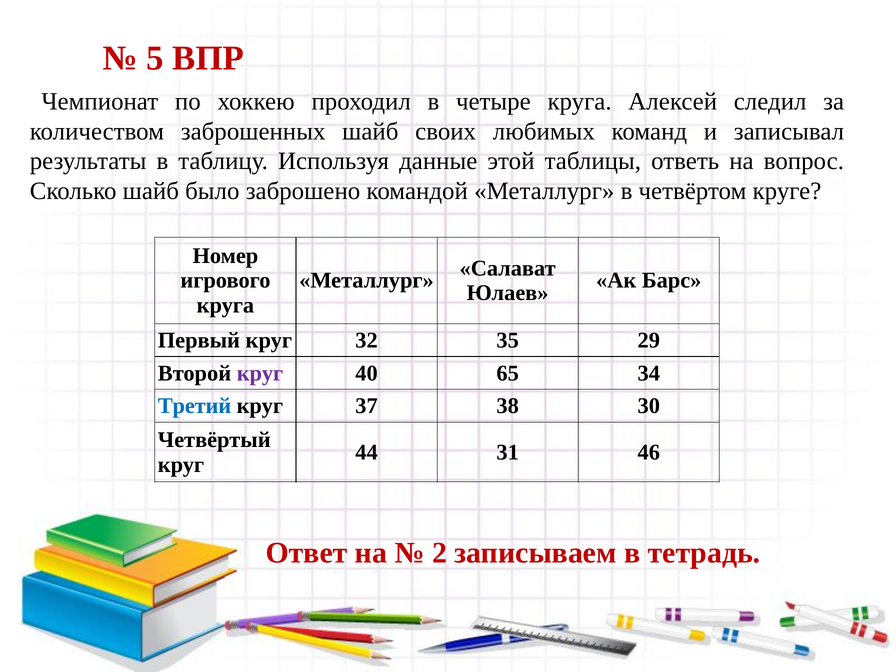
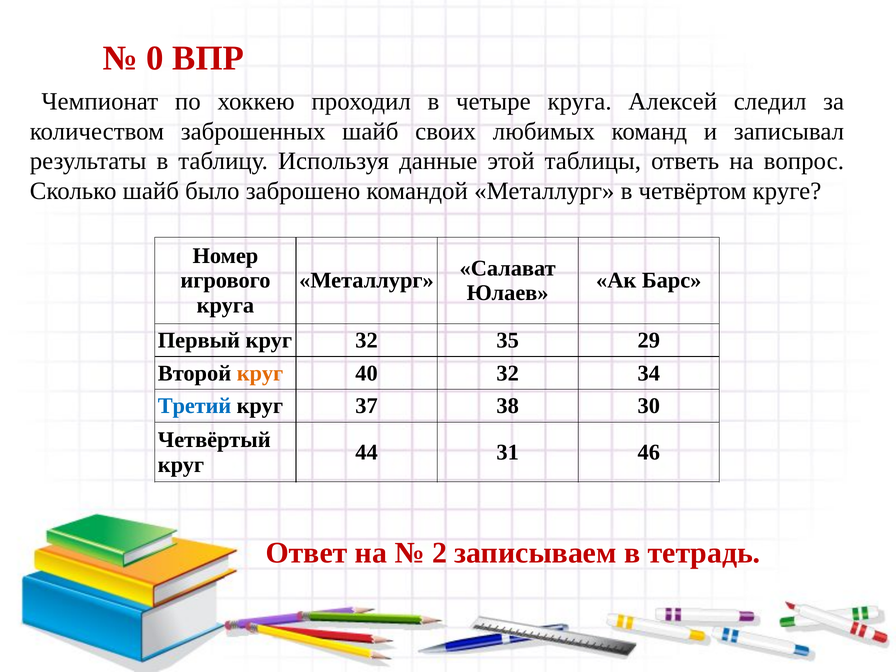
5: 5 -> 0
круг at (260, 373) colour: purple -> orange
40 65: 65 -> 32
